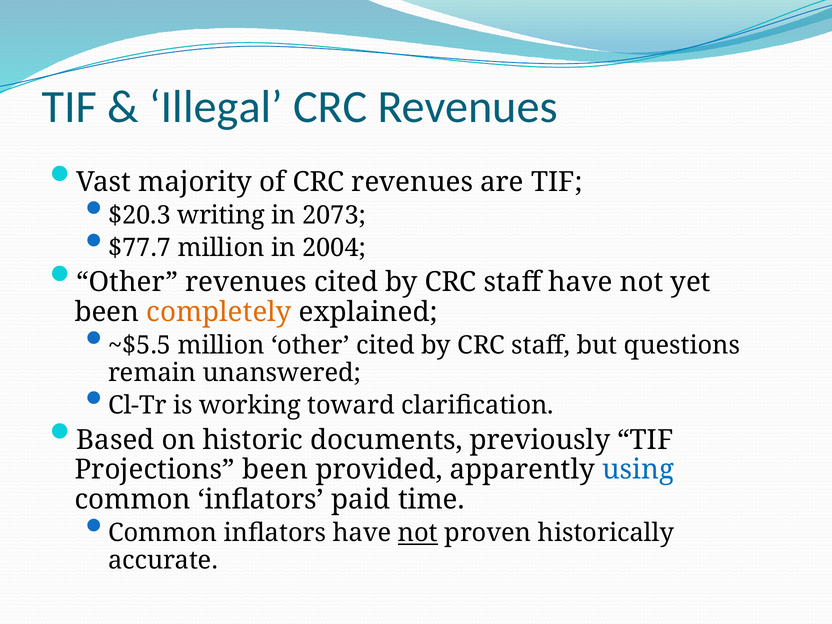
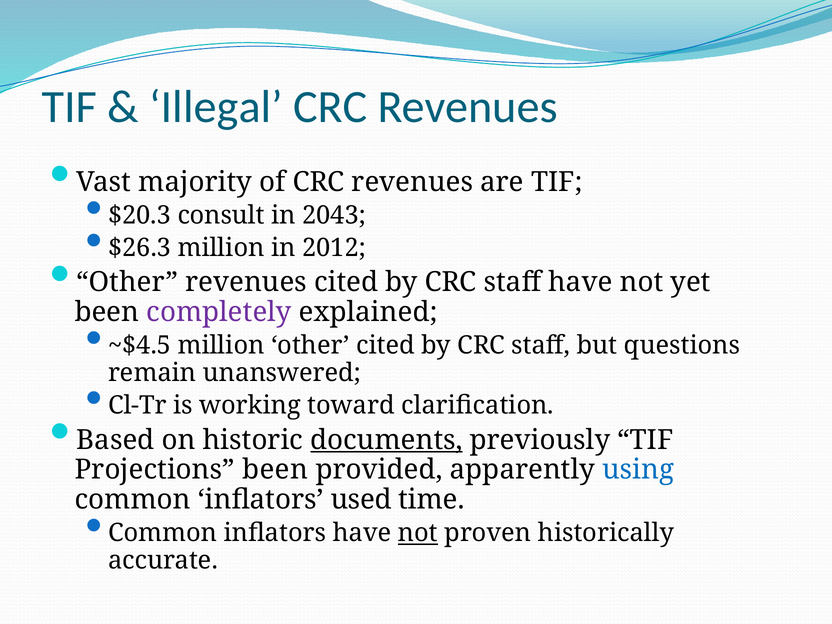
writing: writing -> consult
2073: 2073 -> 2043
$77.7: $77.7 -> $26.3
2004: 2004 -> 2012
completely colour: orange -> purple
~$5.5: ~$5.5 -> ~$4.5
documents underline: none -> present
paid: paid -> used
